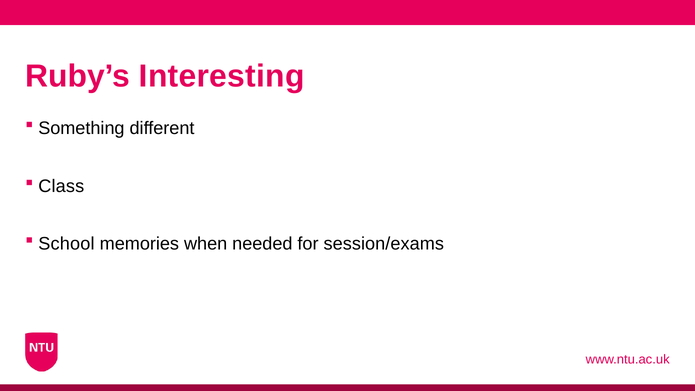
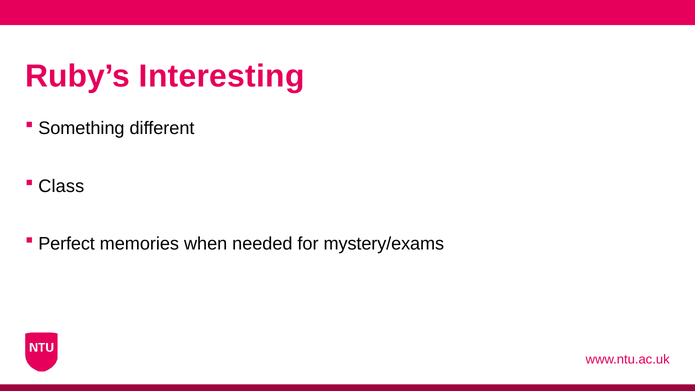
School: School -> Perfect
session/exams: session/exams -> mystery/exams
